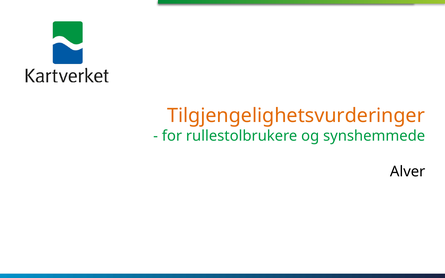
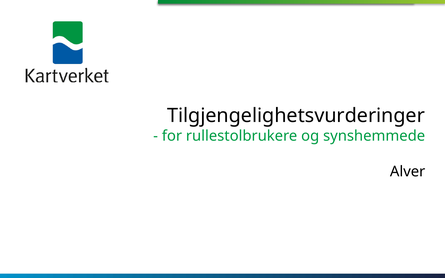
Tilgjengelighetsvurderinger colour: orange -> black
